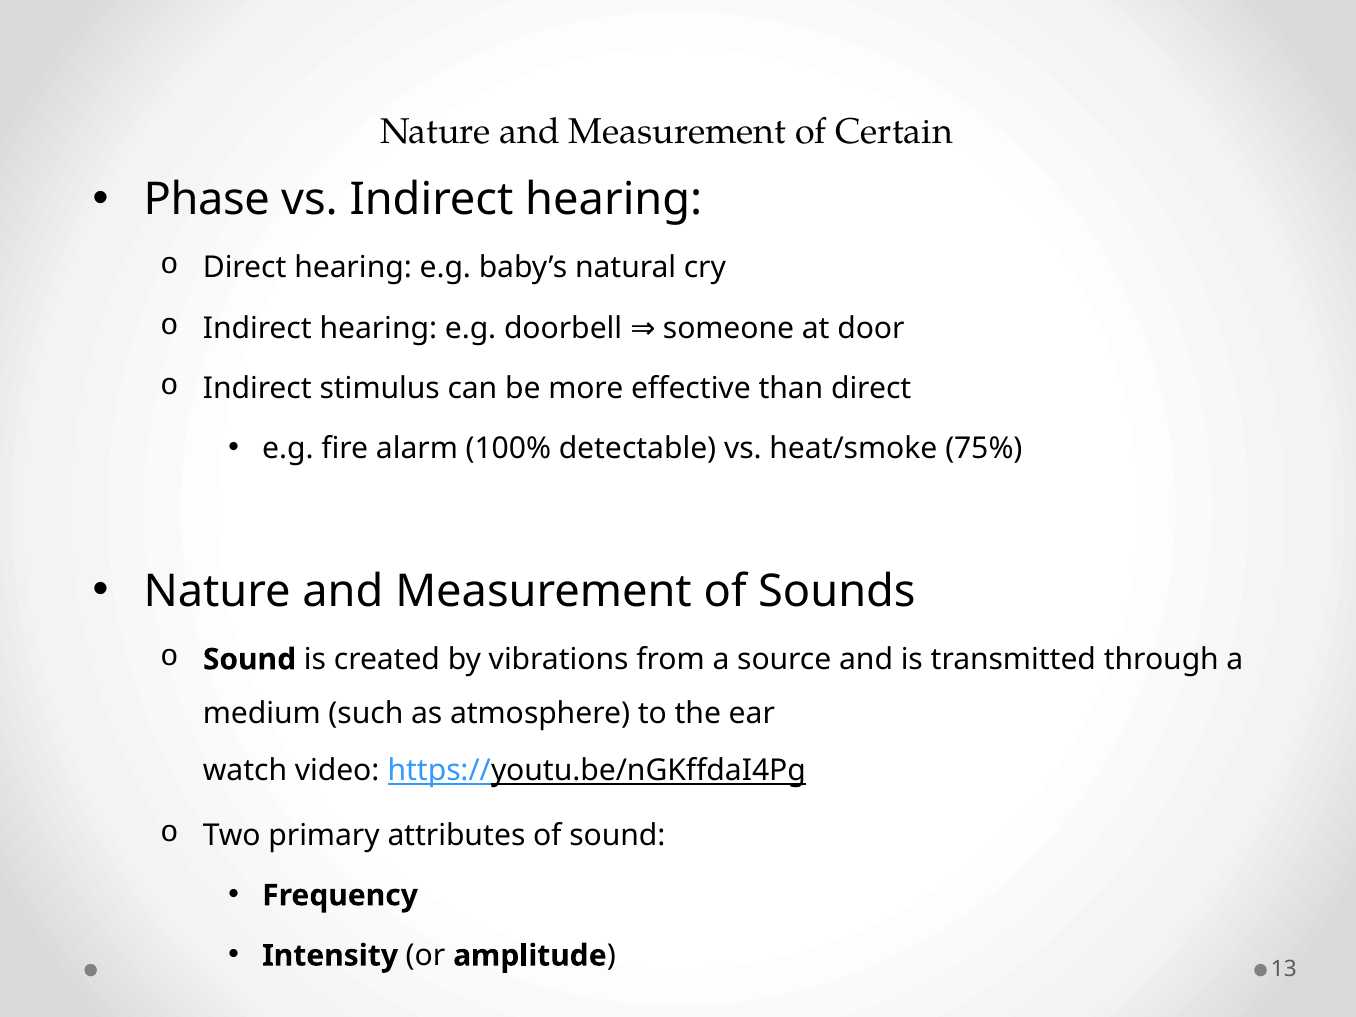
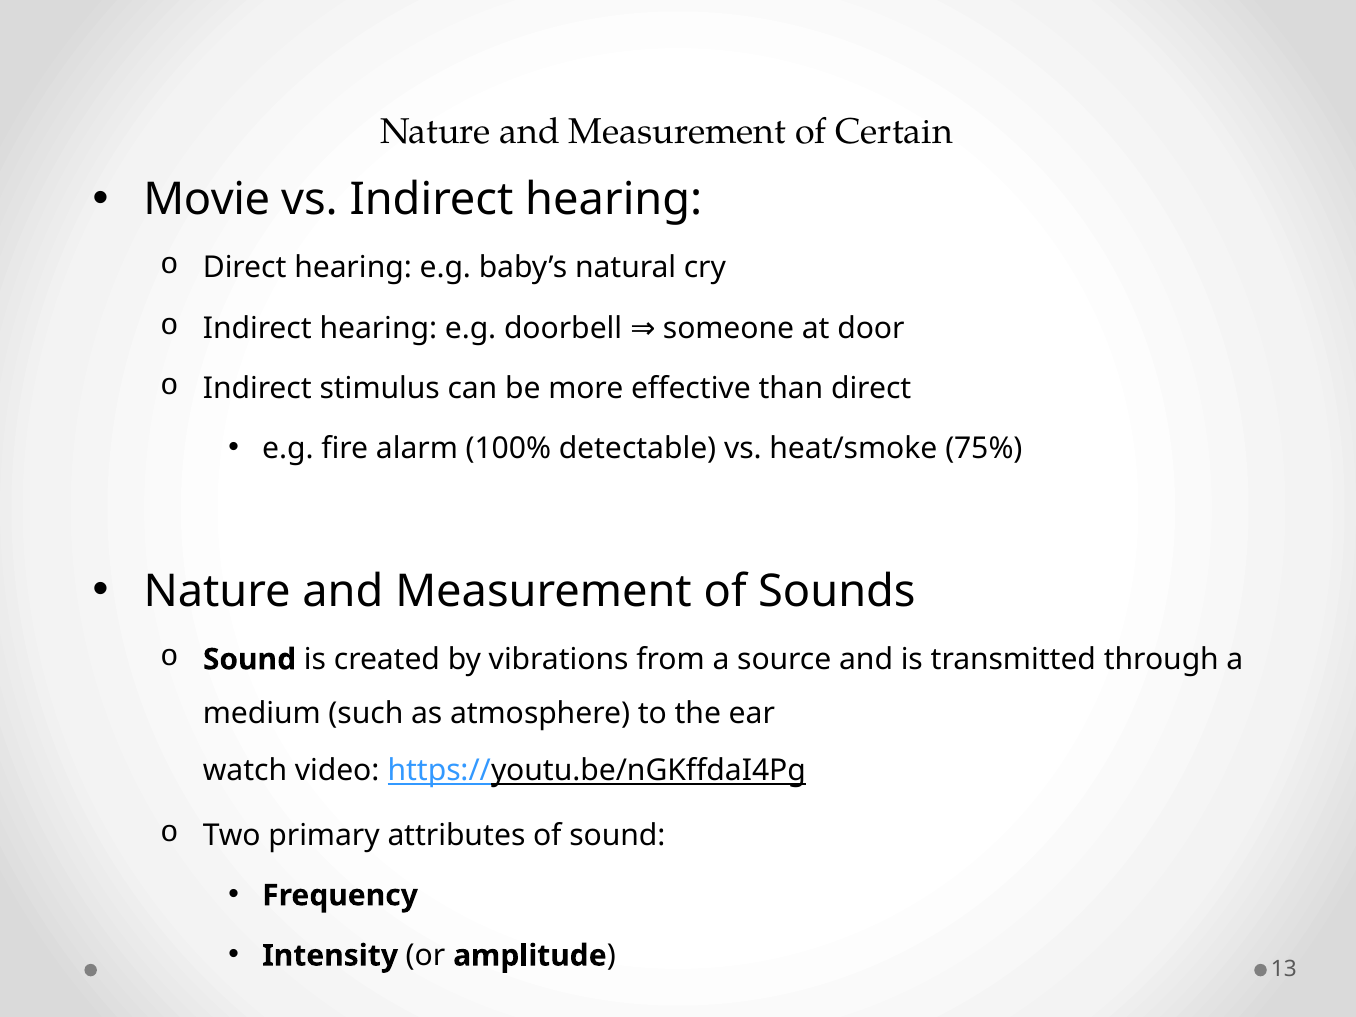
Phase: Phase -> Movie
